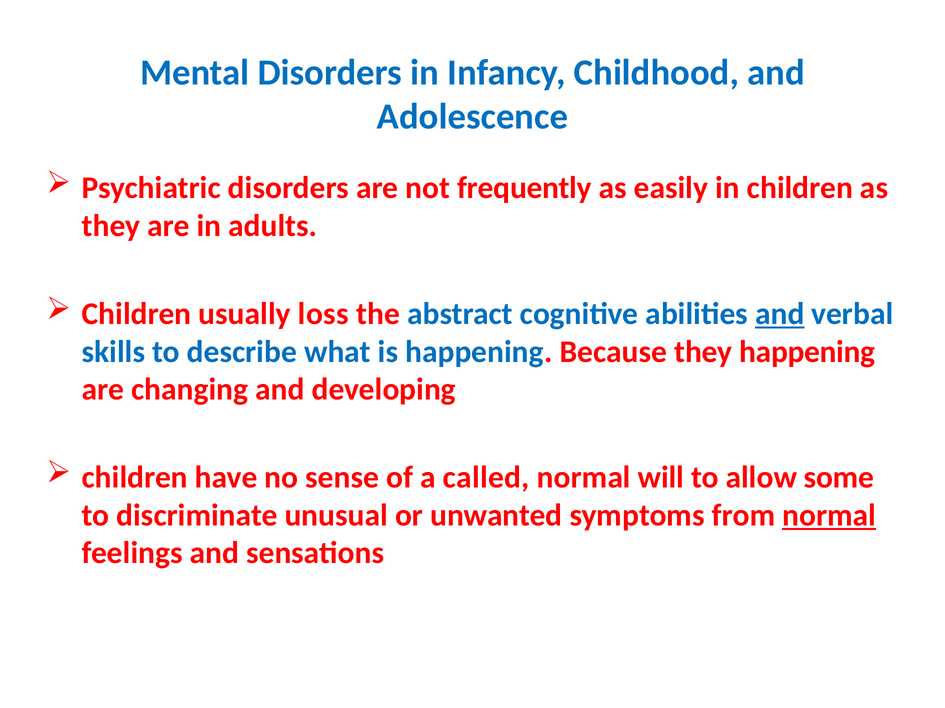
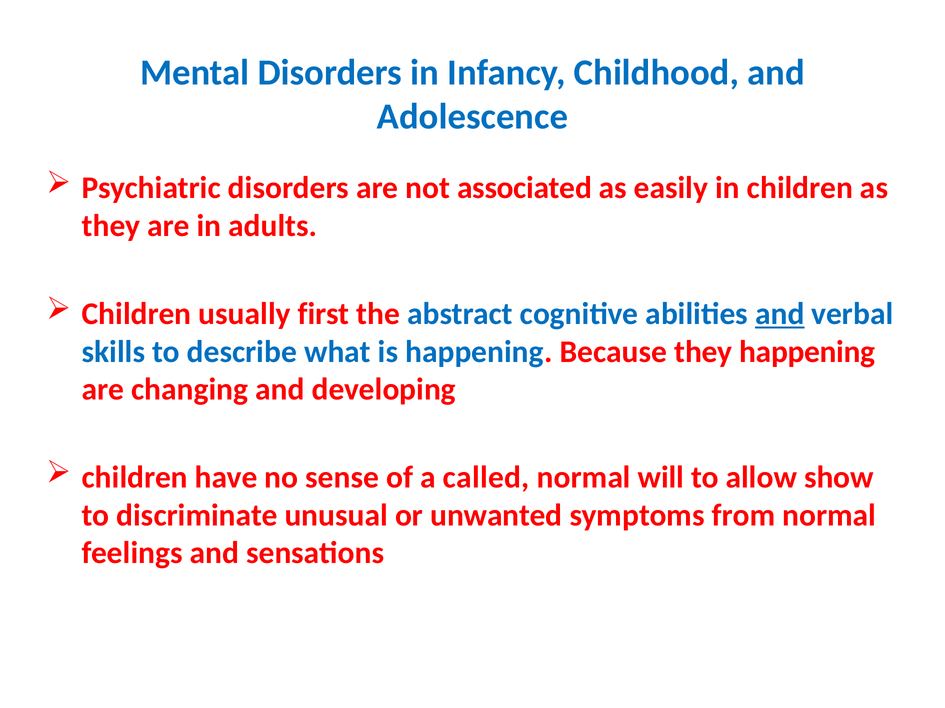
frequently: frequently -> associated
loss: loss -> first
some: some -> show
normal at (829, 516) underline: present -> none
